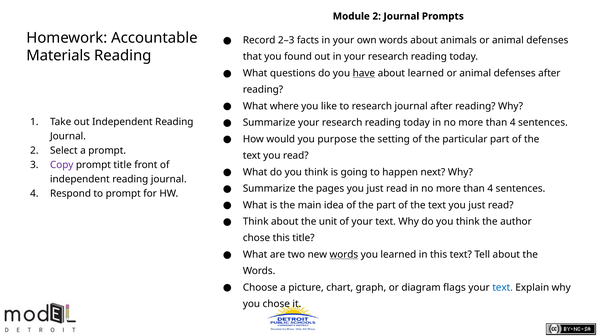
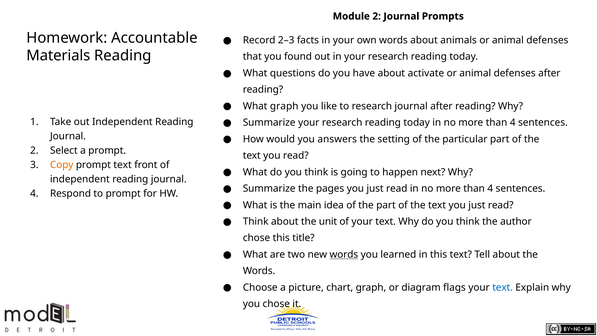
have underline: present -> none
about learned: learned -> activate
What where: where -> graph
purpose: purpose -> answers
Copy colour: purple -> orange
prompt title: title -> text
